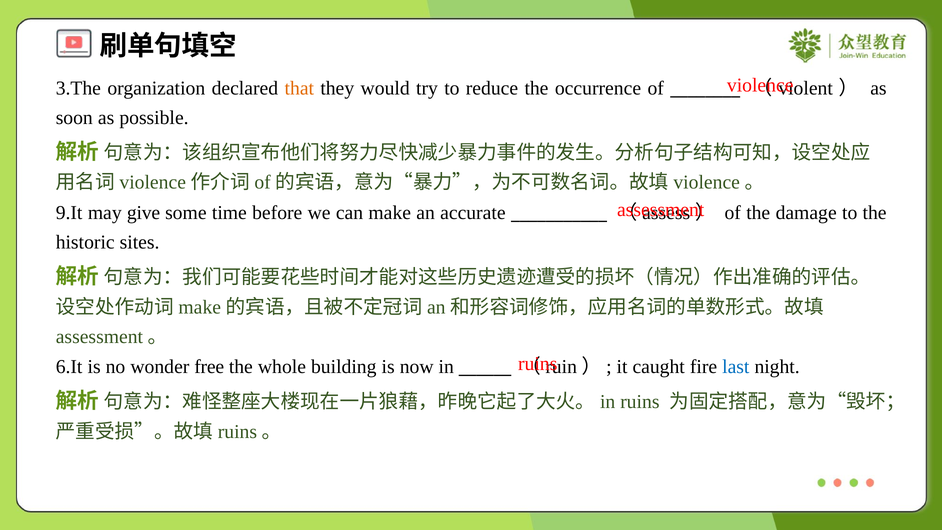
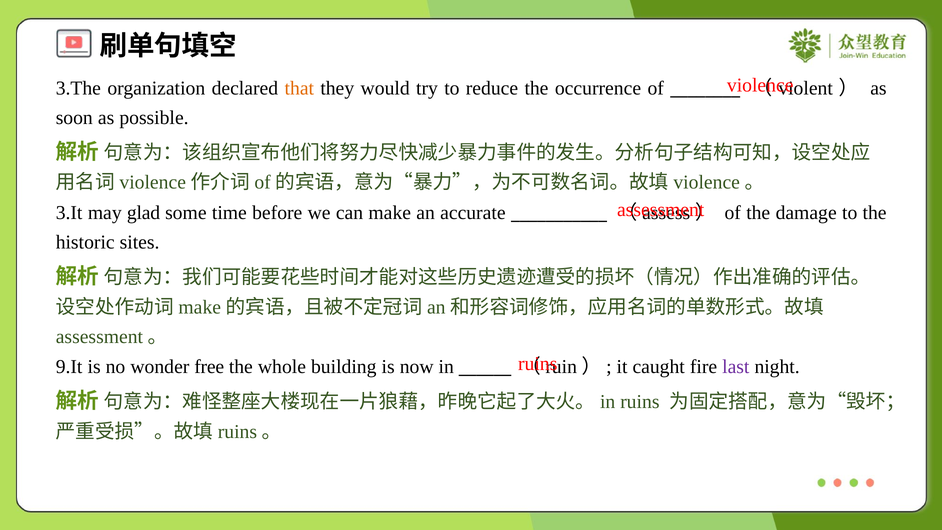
9.It: 9.It -> 3.It
give: give -> glad
6.It: 6.It -> 9.It
last colour: blue -> purple
